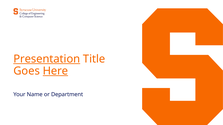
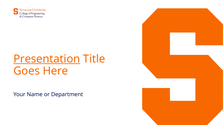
Here underline: present -> none
